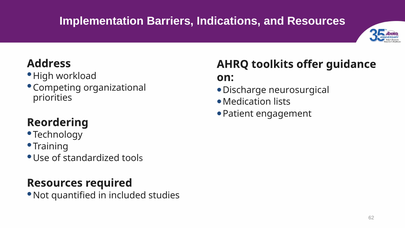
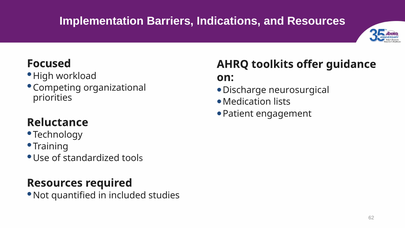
Address: Address -> Focused
Reordering: Reordering -> Reluctance
